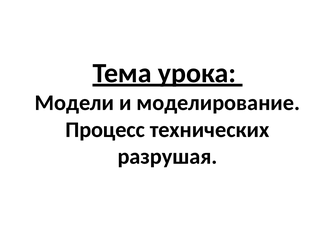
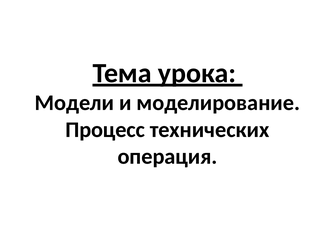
разрушая: разрушая -> операция
